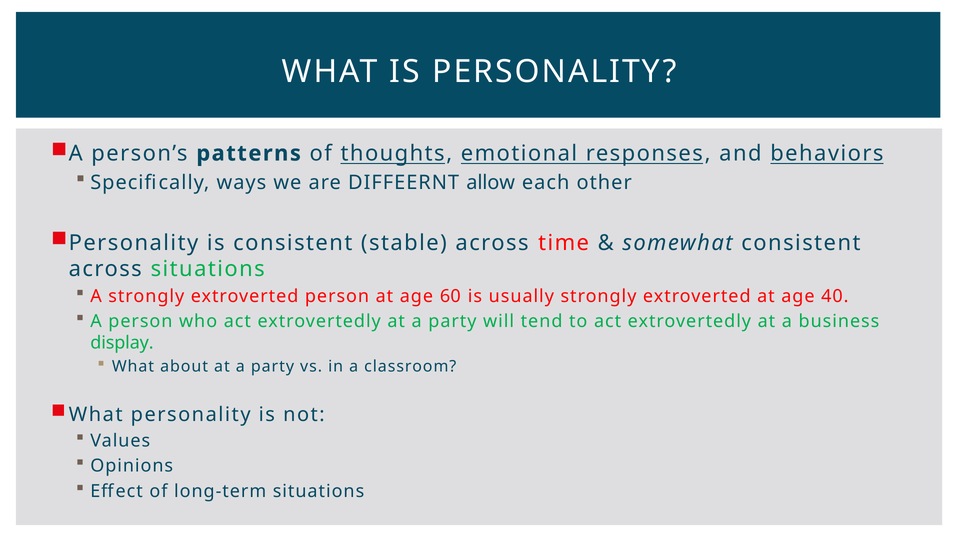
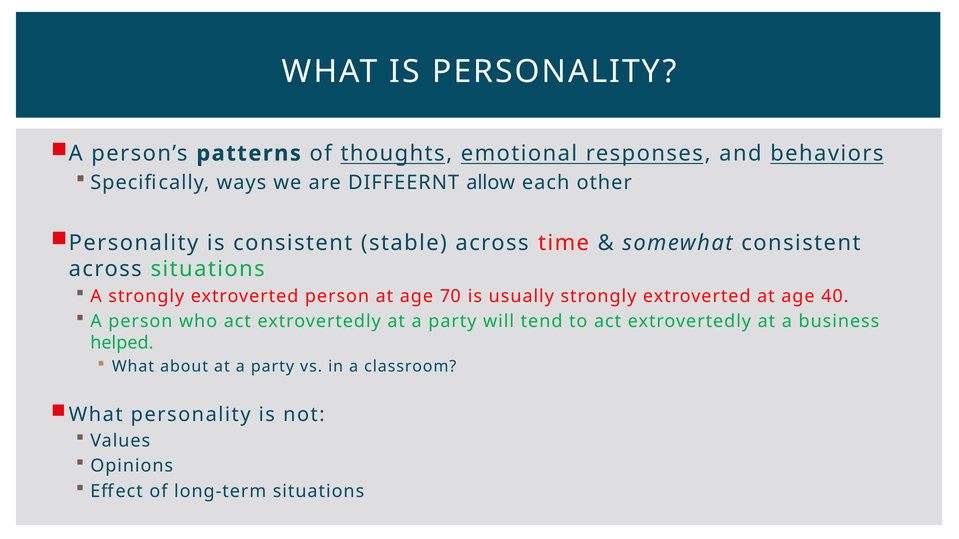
60: 60 -> 70
display: display -> helped
